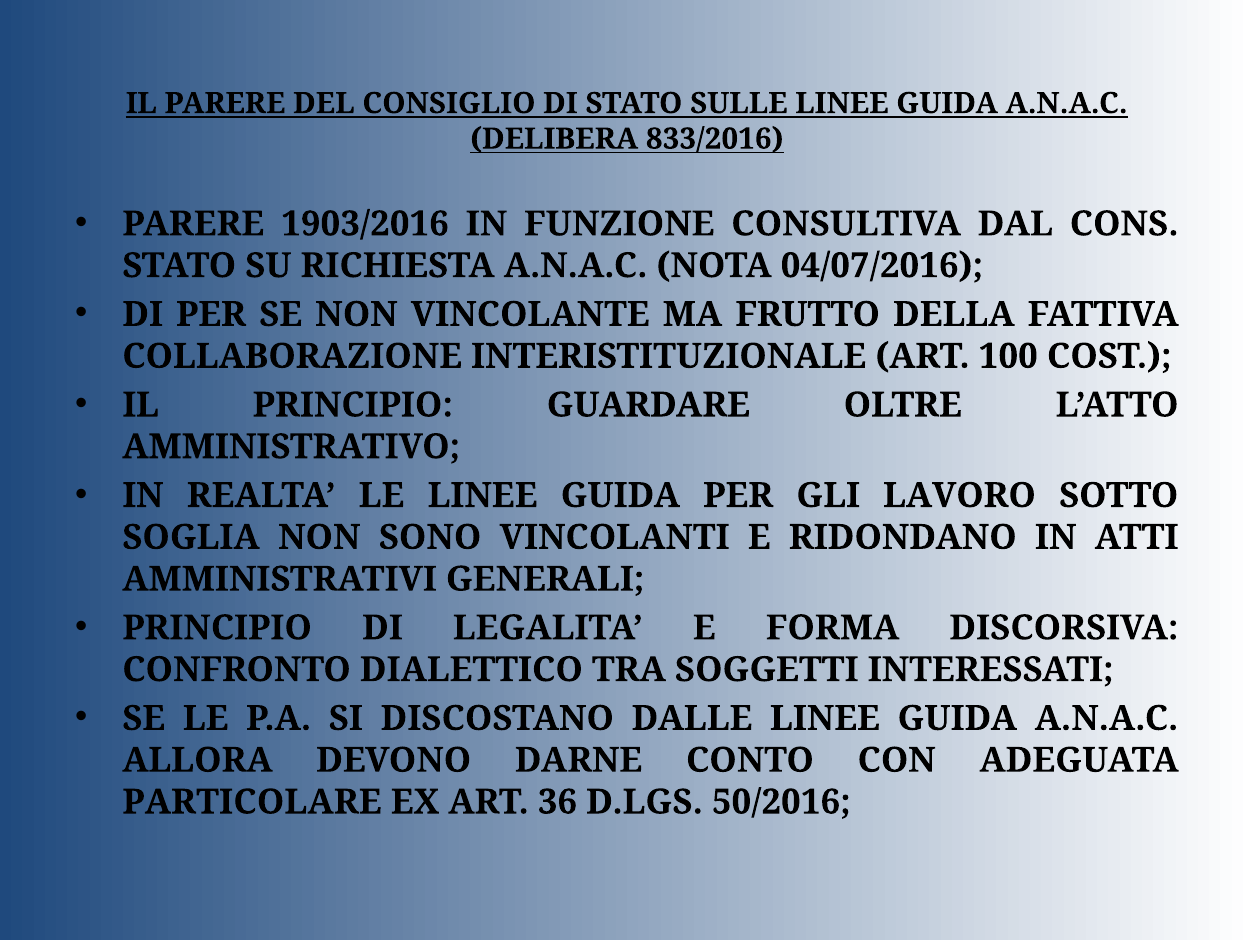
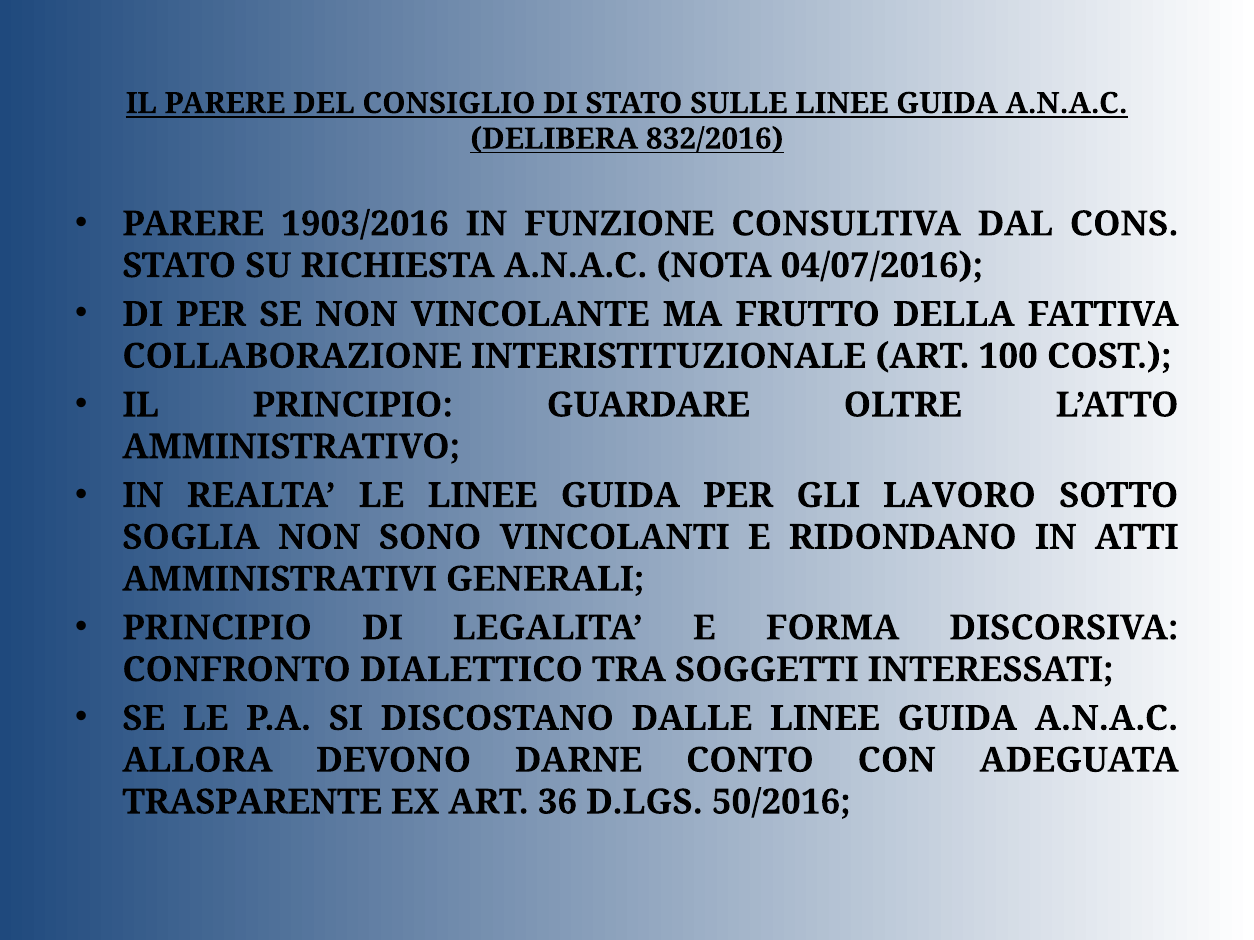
833/2016: 833/2016 -> 832/2016
PARTICOLARE: PARTICOLARE -> TRASPARENTE
